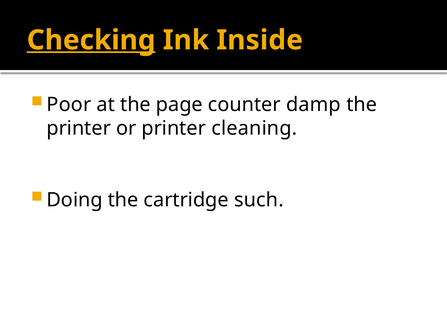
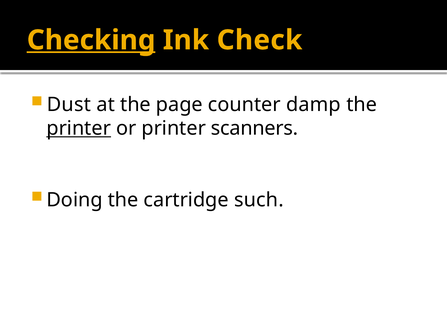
Inside: Inside -> Check
Poor: Poor -> Dust
printer at (79, 128) underline: none -> present
cleaning: cleaning -> scanners
